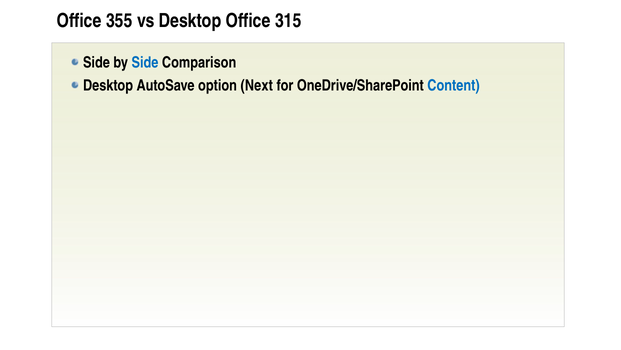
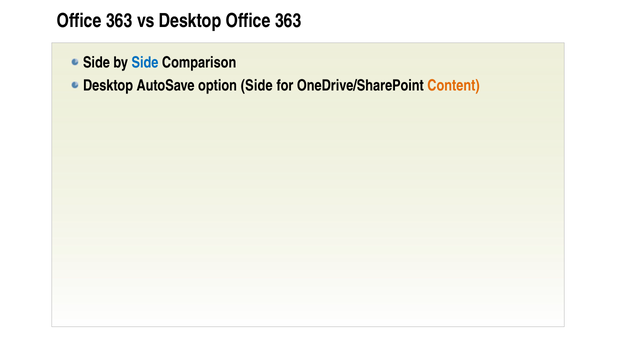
355 at (119, 21): 355 -> 363
Desktop Office 315: 315 -> 363
option Next: Next -> Side
Content colour: blue -> orange
